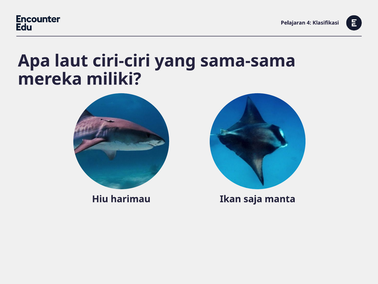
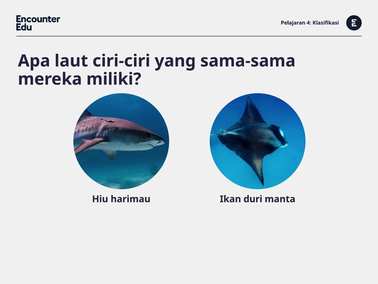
saja: saja -> duri
